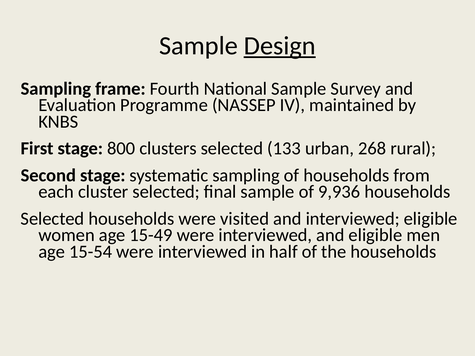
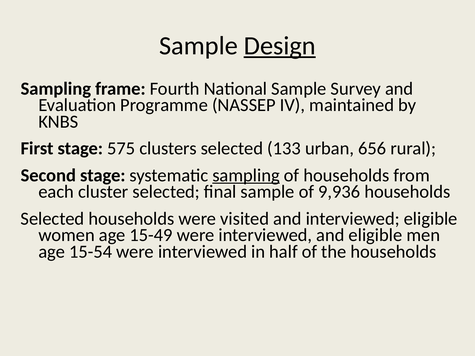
800: 800 -> 575
268: 268 -> 656
sampling at (246, 175) underline: none -> present
